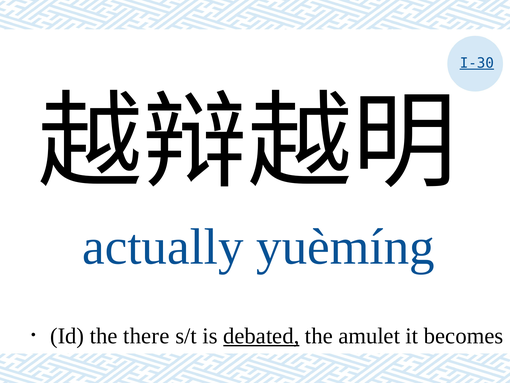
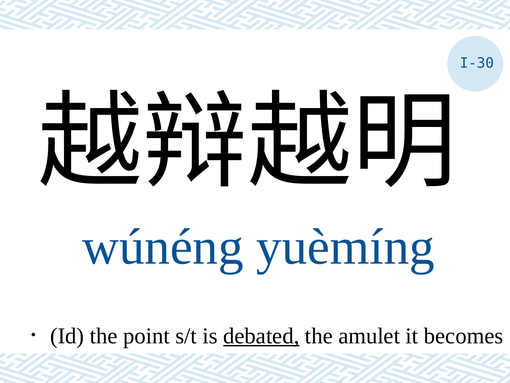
I-30 underline: present -> none
actually: actually -> wúnéng
there: there -> point
